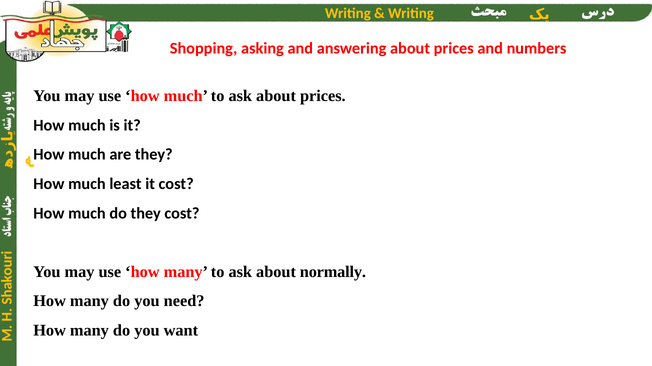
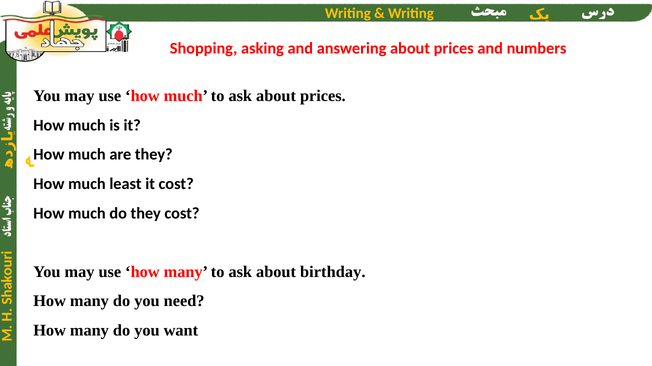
normally: normally -> birthday
